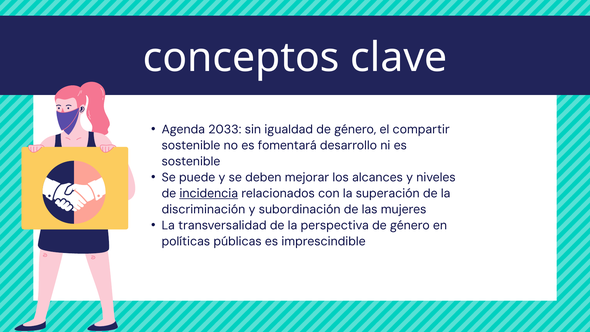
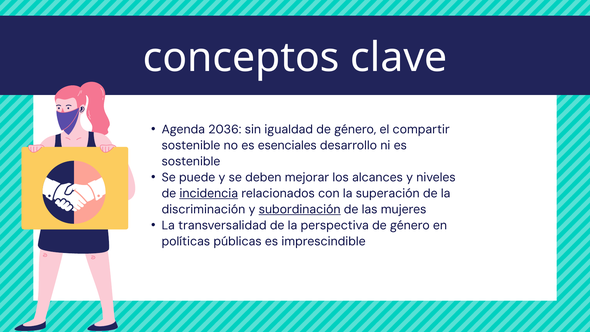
2033: 2033 -> 2036
fomentará: fomentará -> esenciales
subordinación underline: none -> present
